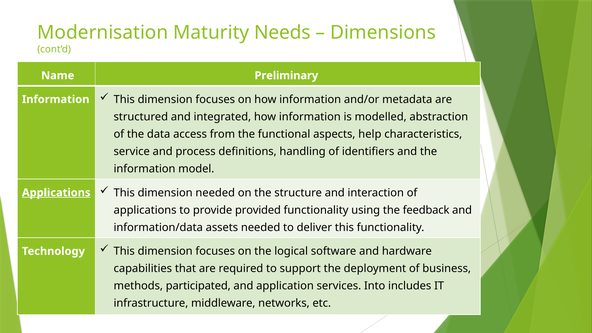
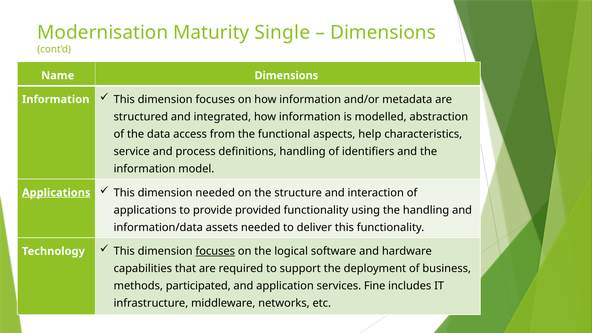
Needs: Needs -> Single
Name Preliminary: Preliminary -> Dimensions
the feedback: feedback -> handling
focuses at (215, 251) underline: none -> present
Into: Into -> Fine
